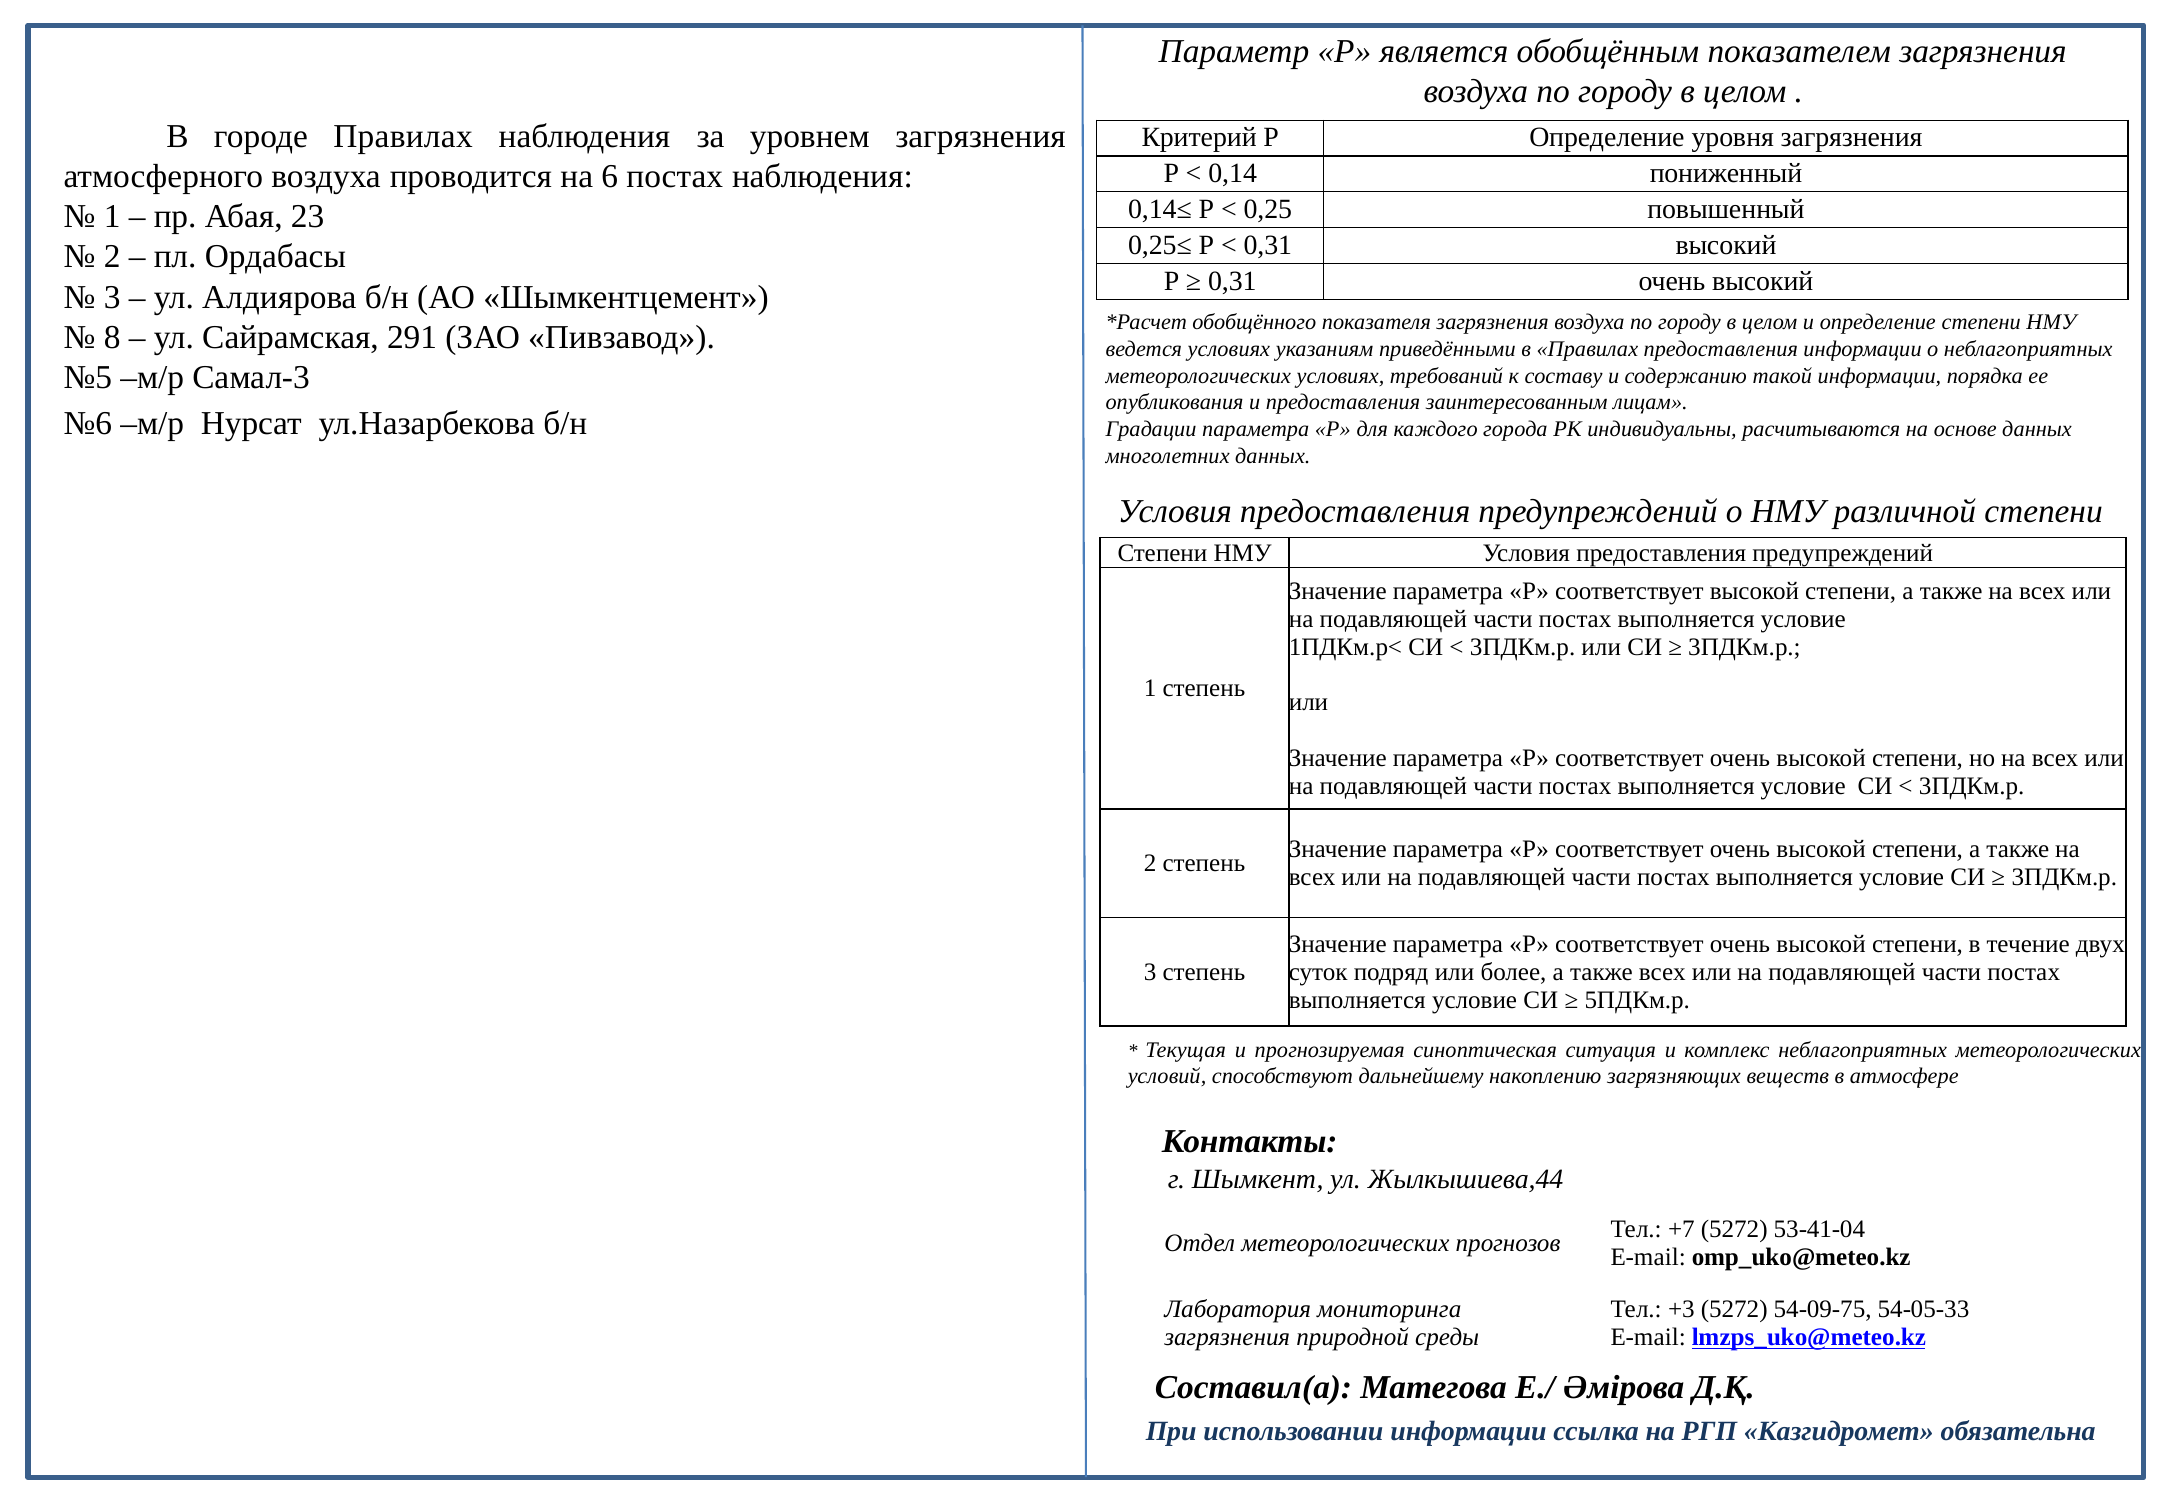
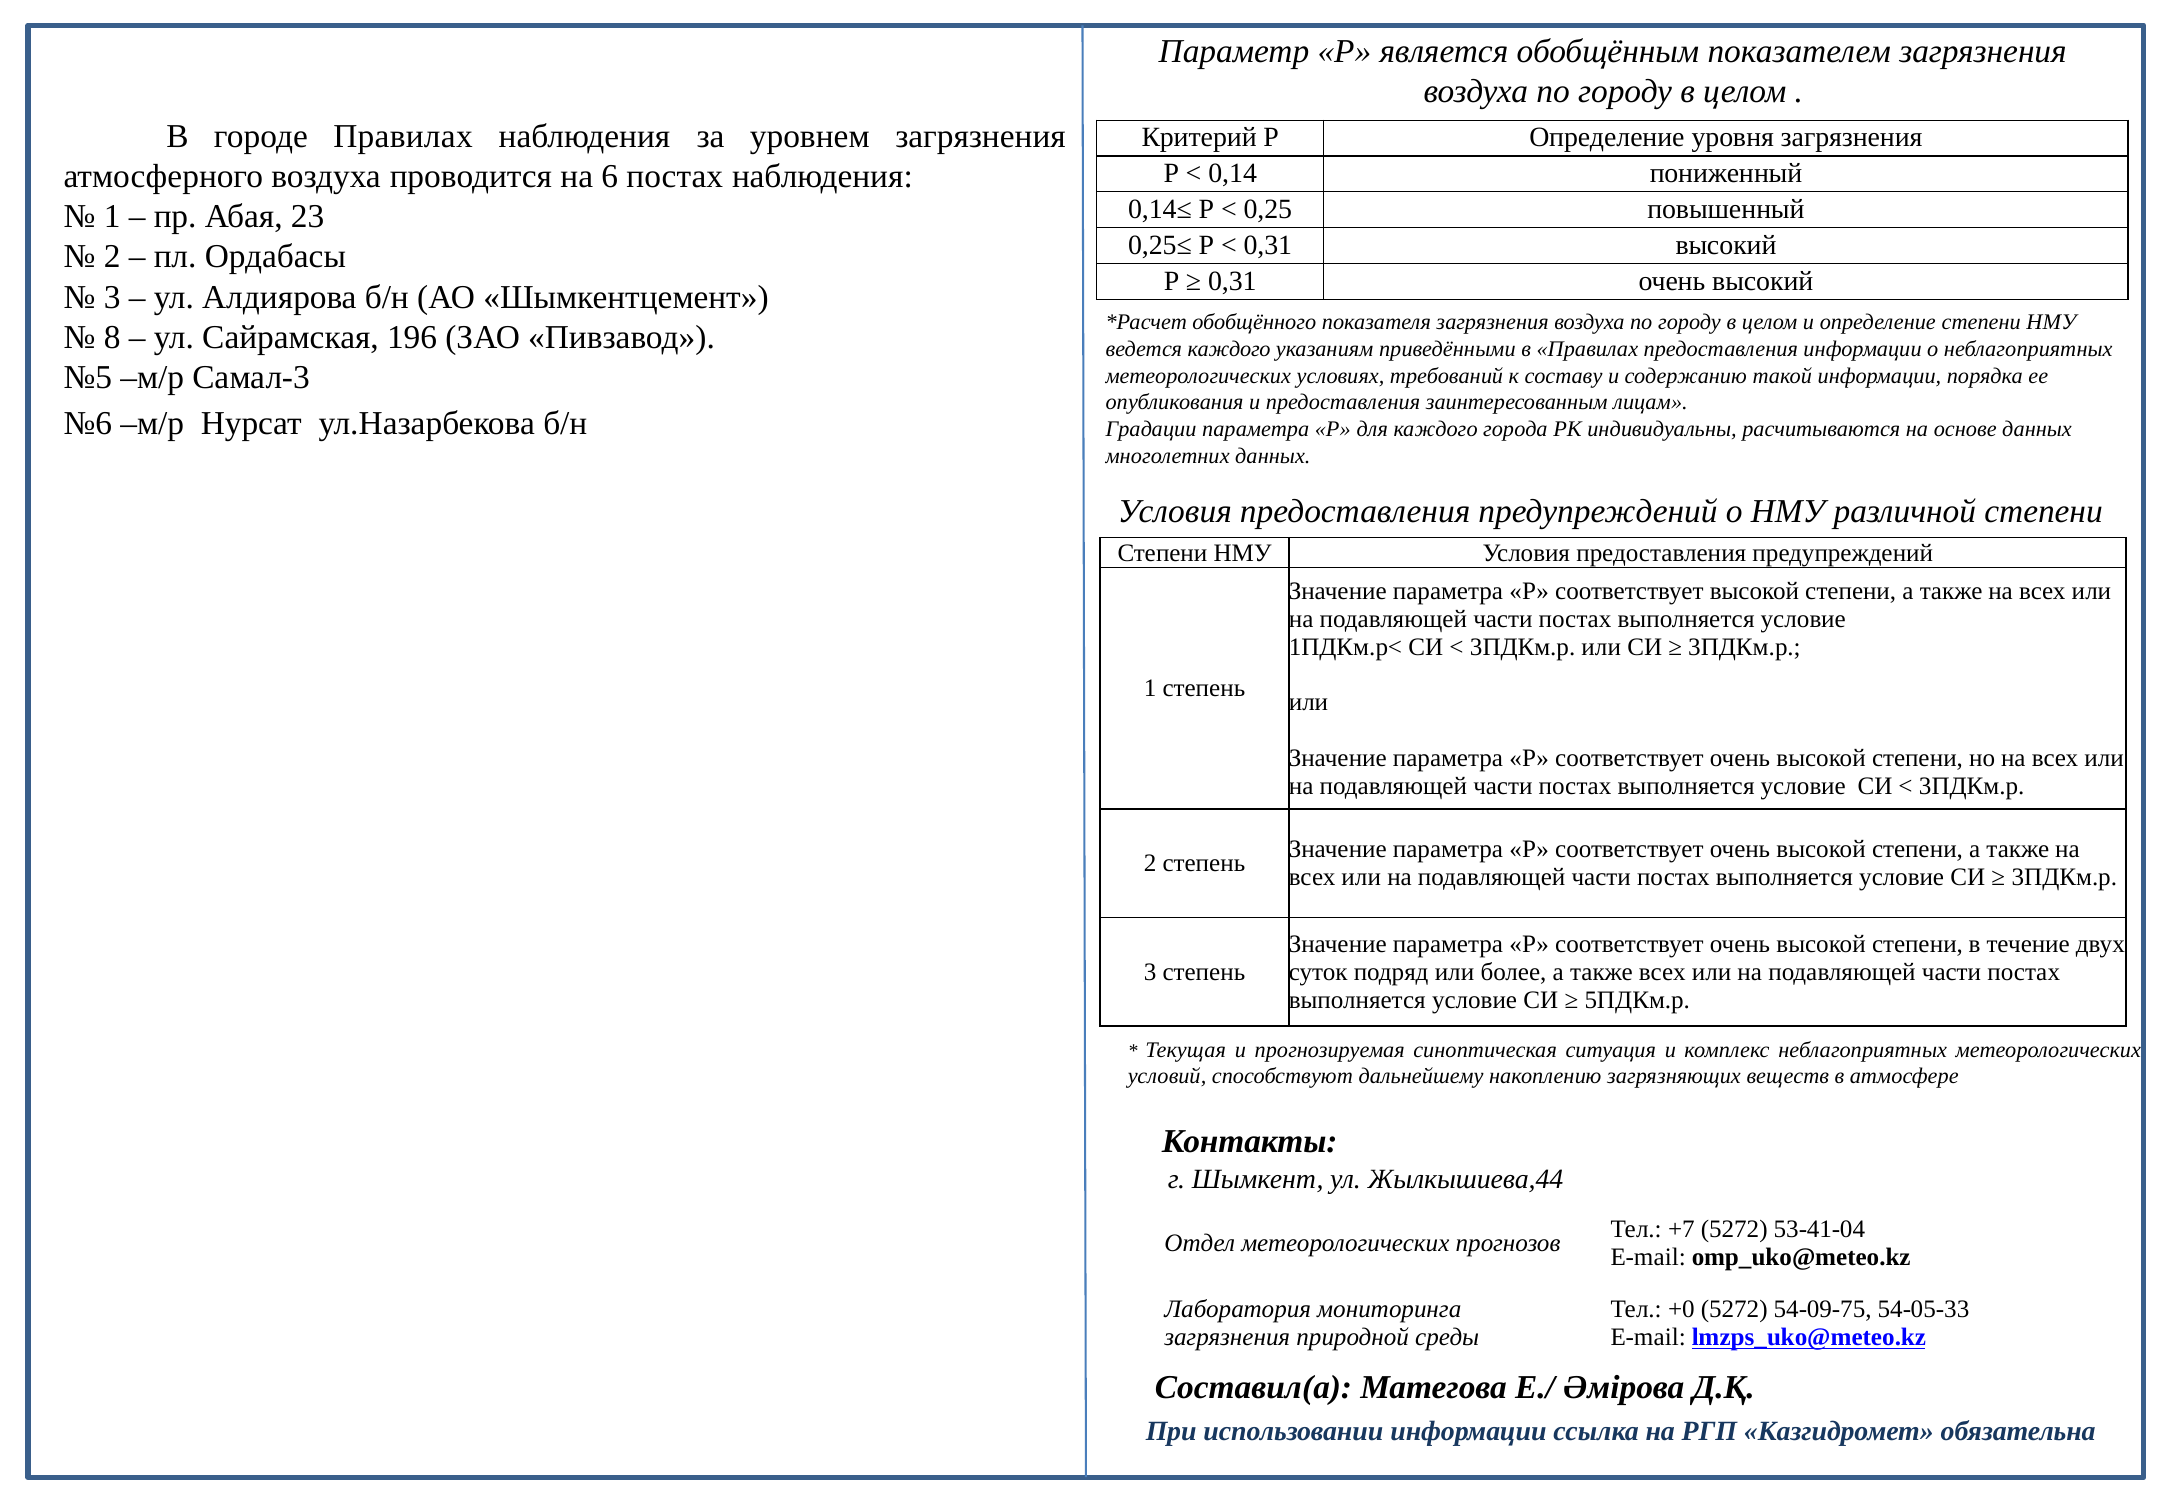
291: 291 -> 196
ведется условиях: условиях -> каждого
+3: +3 -> +0
